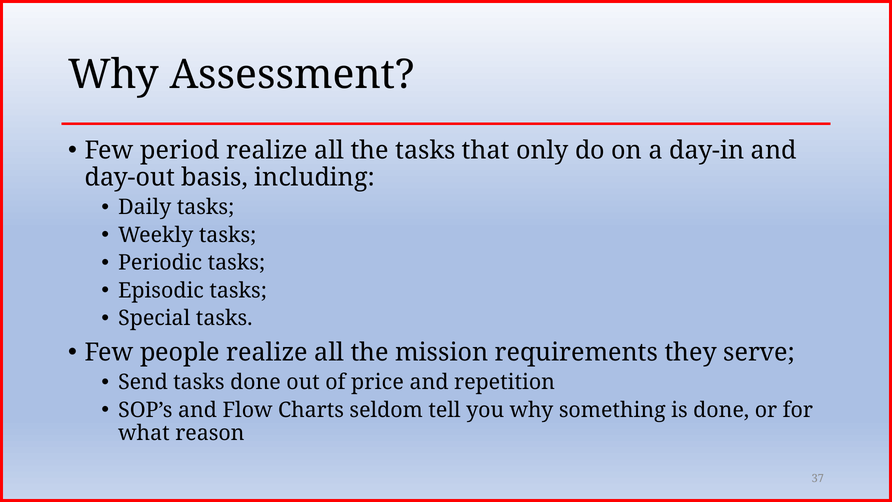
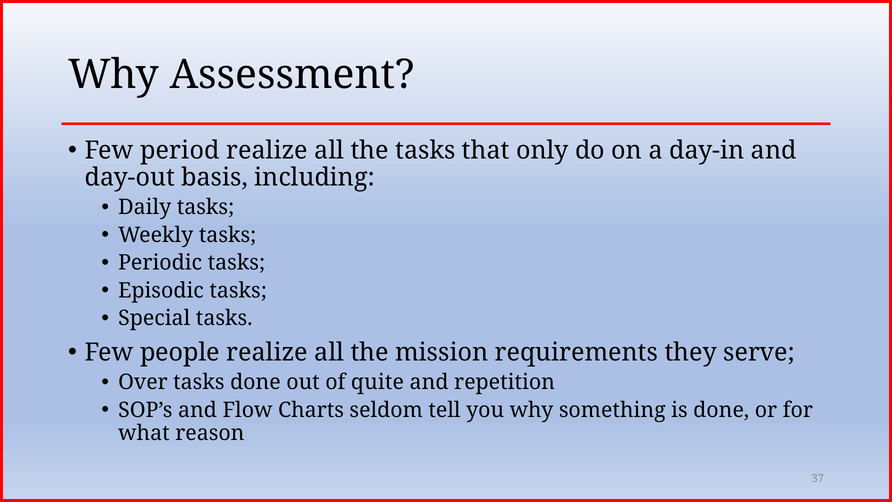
Send: Send -> Over
price: price -> quite
